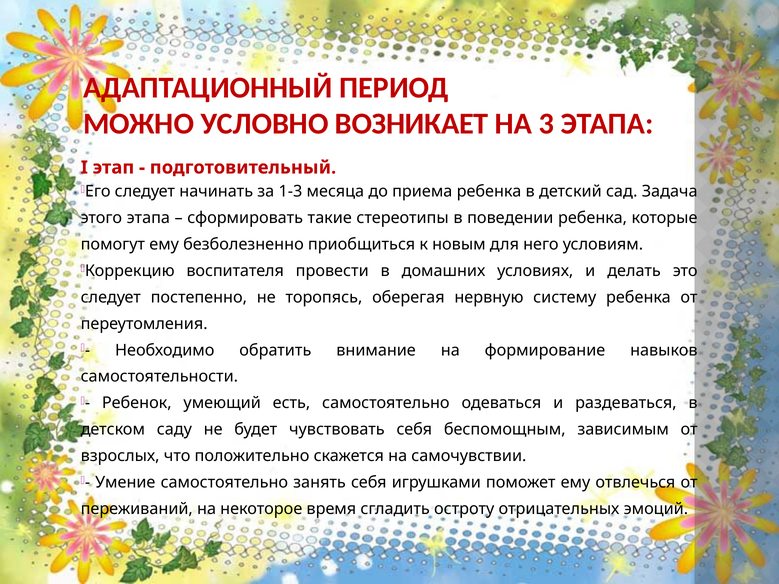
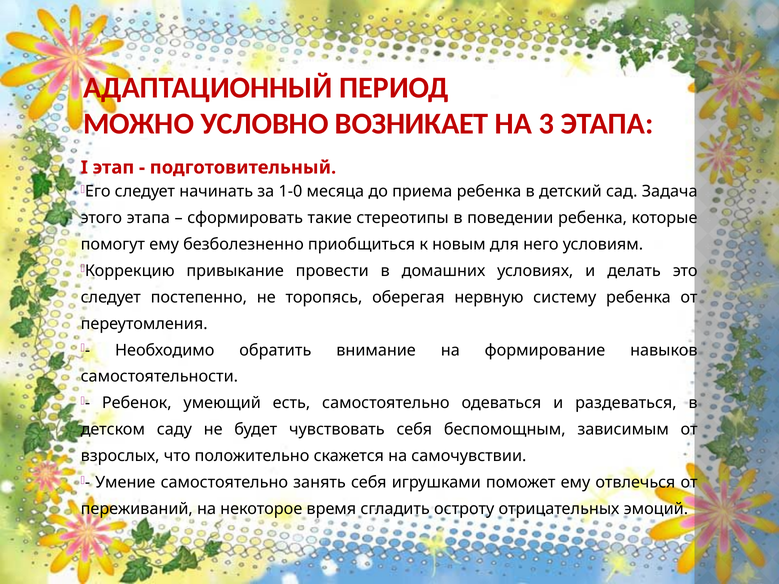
1-3: 1-3 -> 1-0
воспитателя: воспитателя -> привыкание
